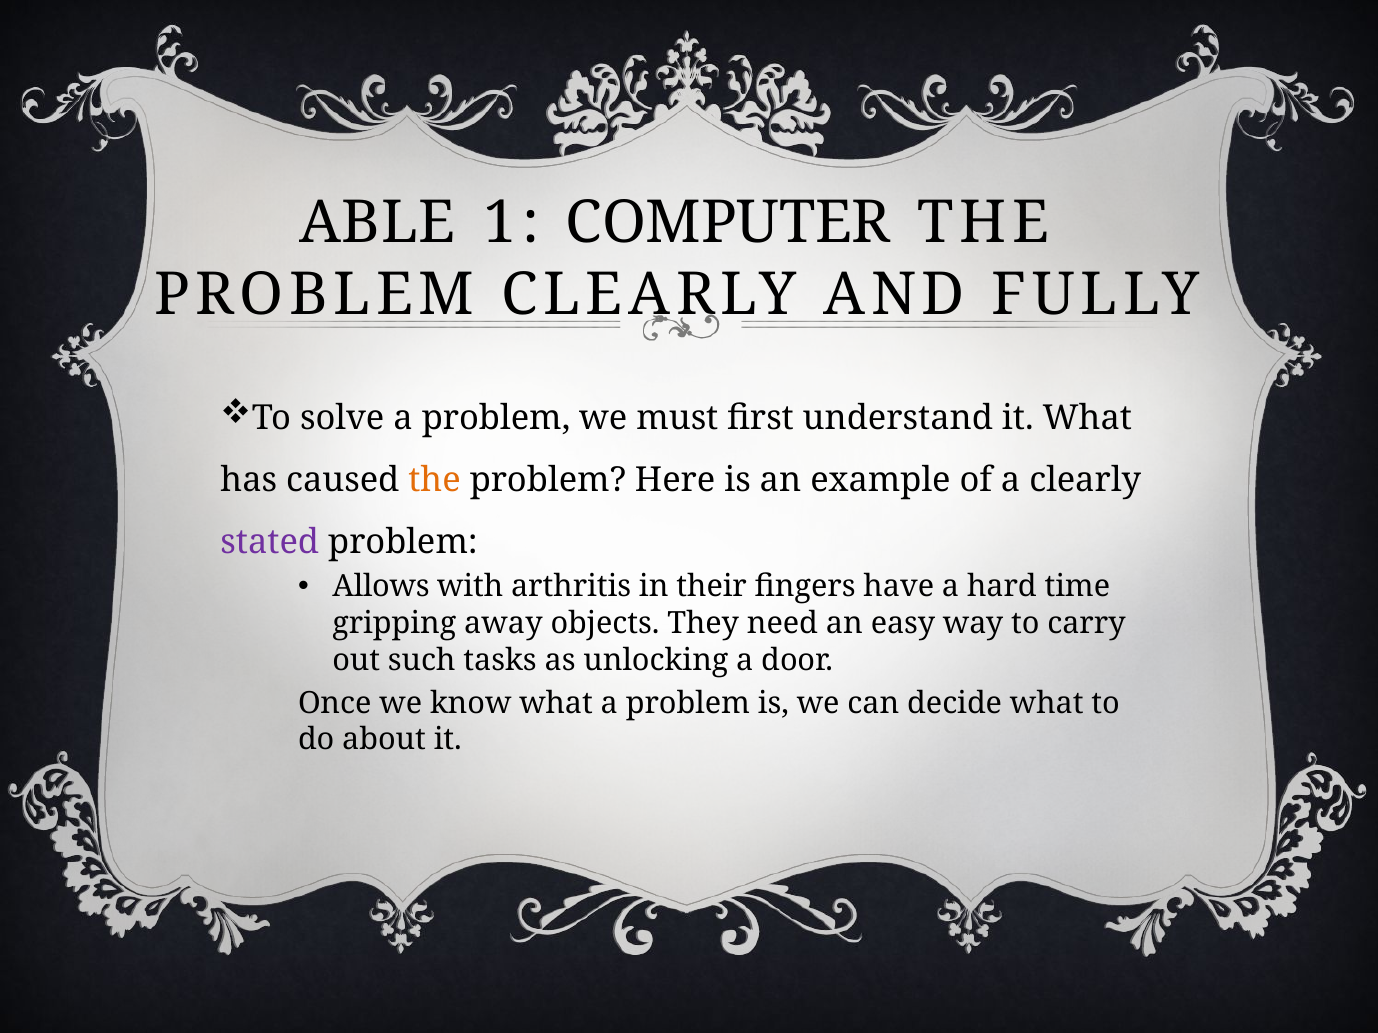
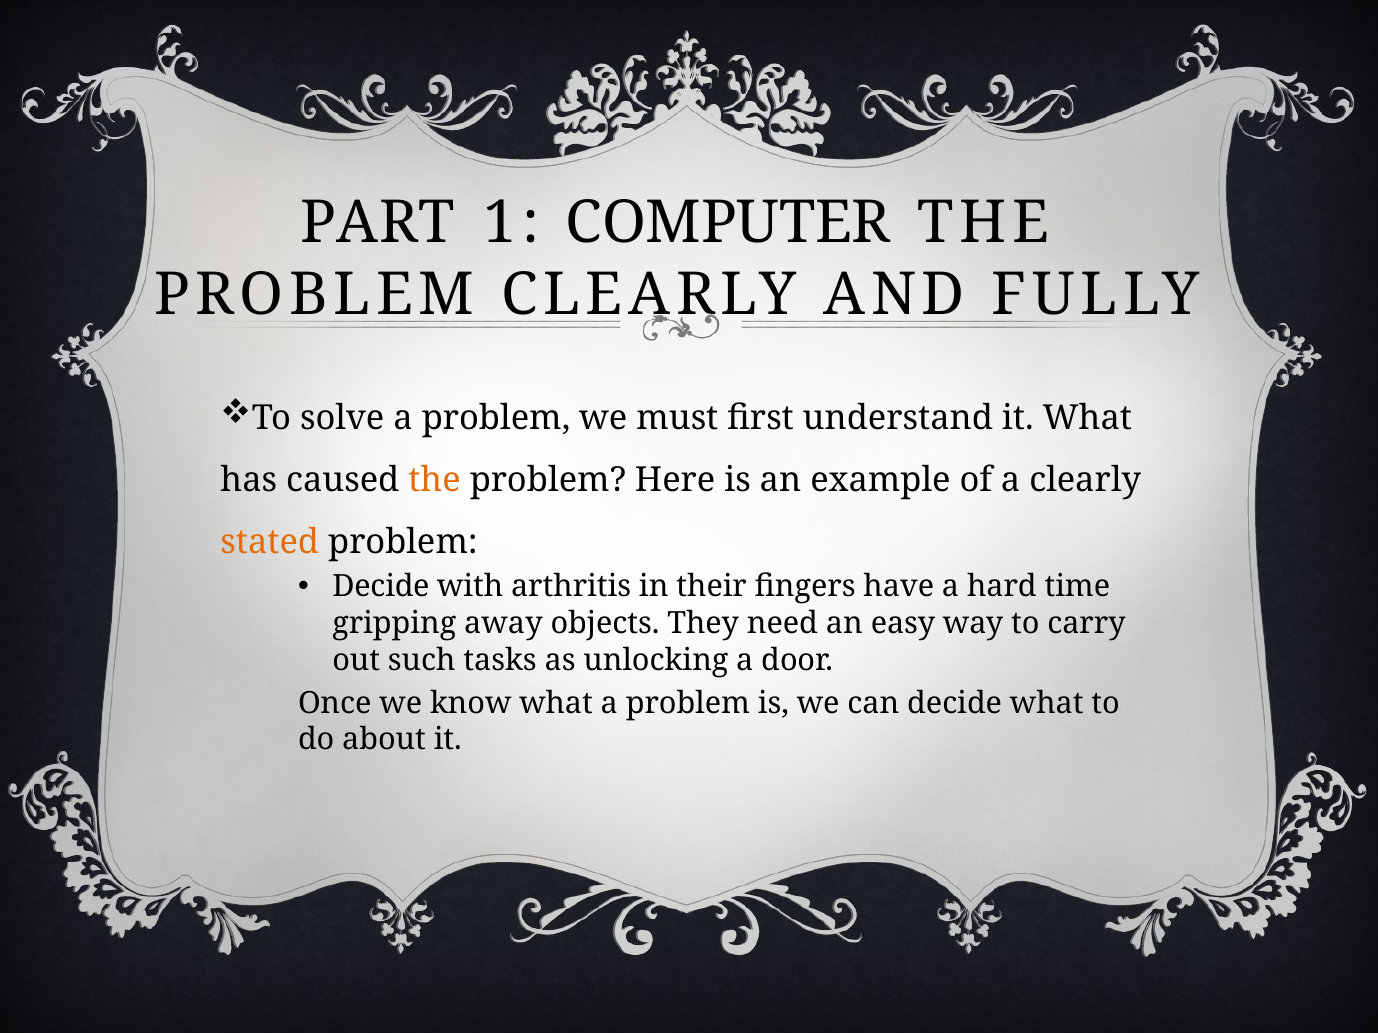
ABLE: ABLE -> PART
stated colour: purple -> orange
Allows at (381, 587): Allows -> Decide
